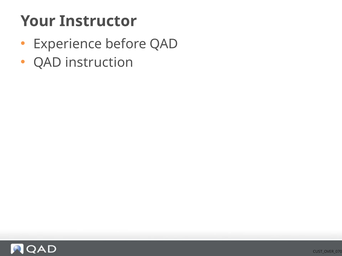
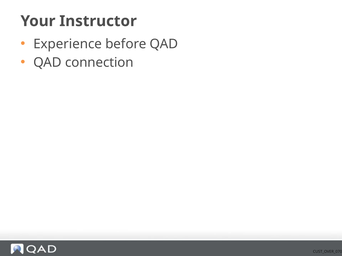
instruction: instruction -> connection
